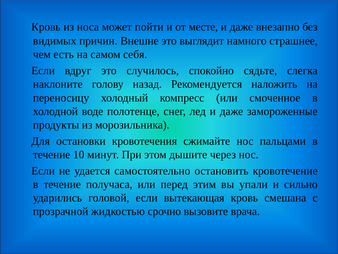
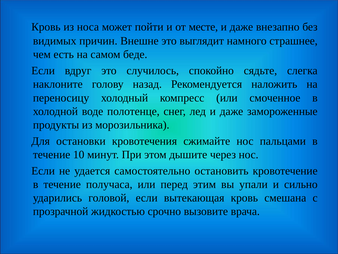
себя: себя -> беде
